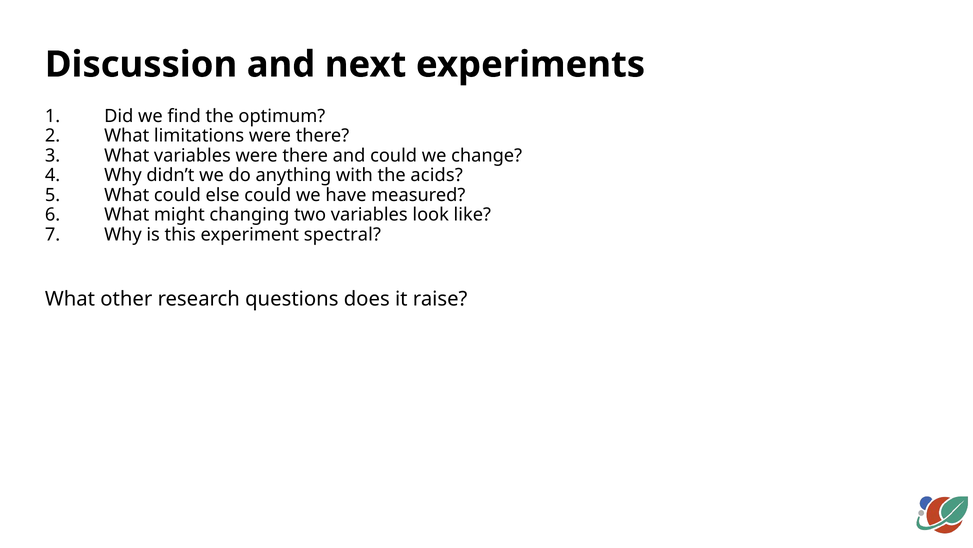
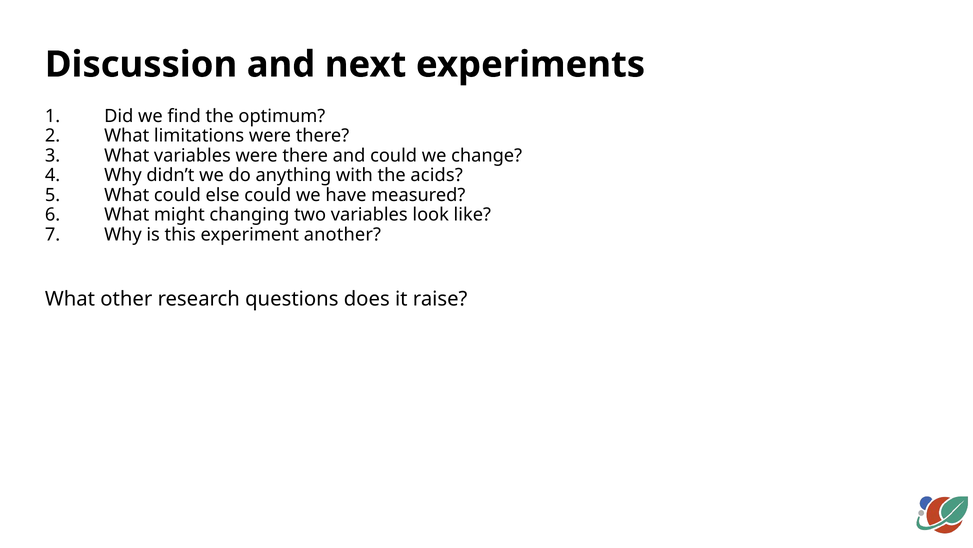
spectral: spectral -> another
